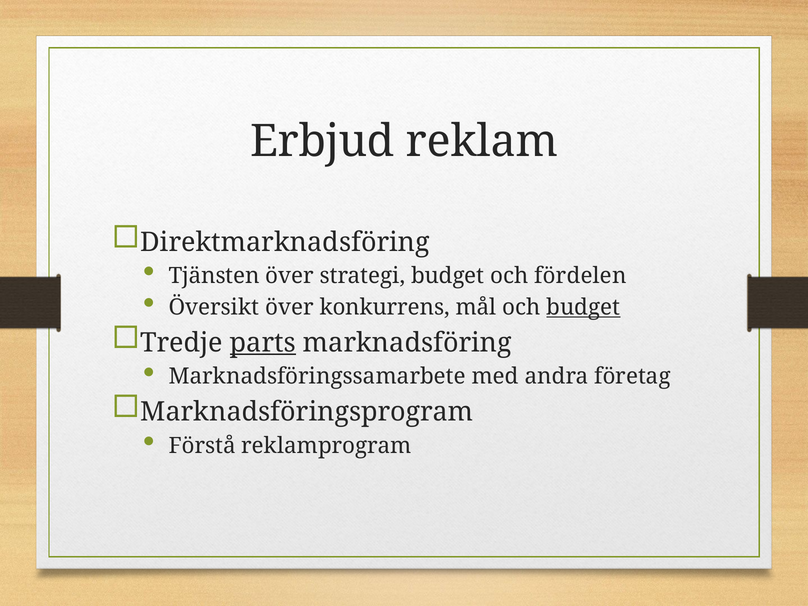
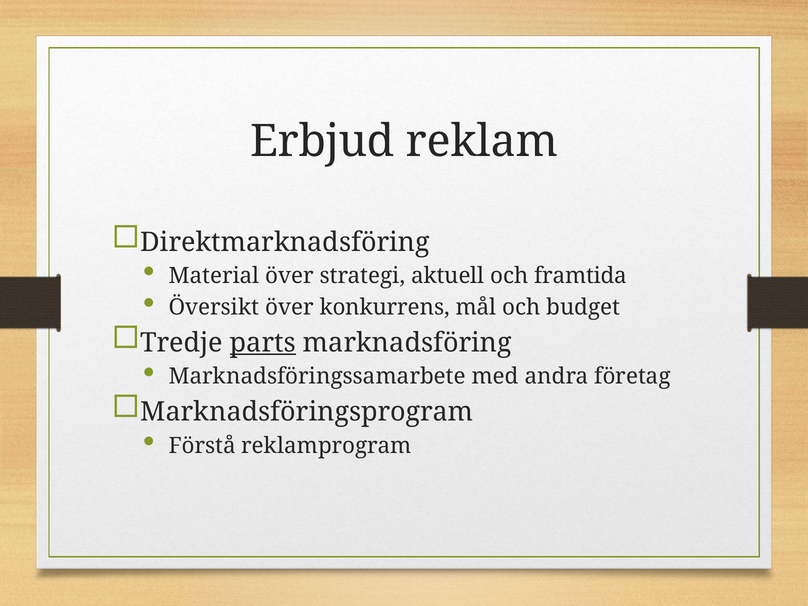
Tjänsten: Tjänsten -> Material
strategi budget: budget -> aktuell
fördelen: fördelen -> framtida
budget at (583, 307) underline: present -> none
